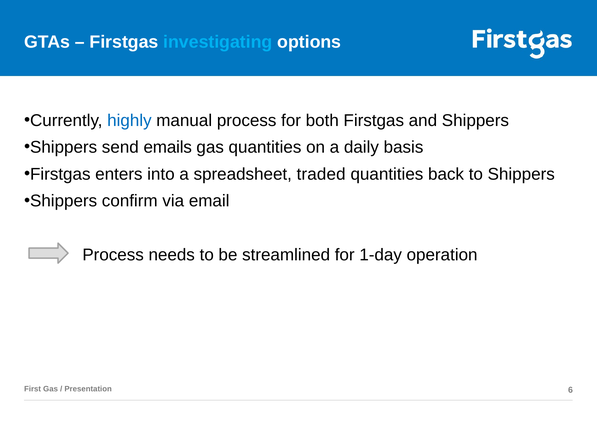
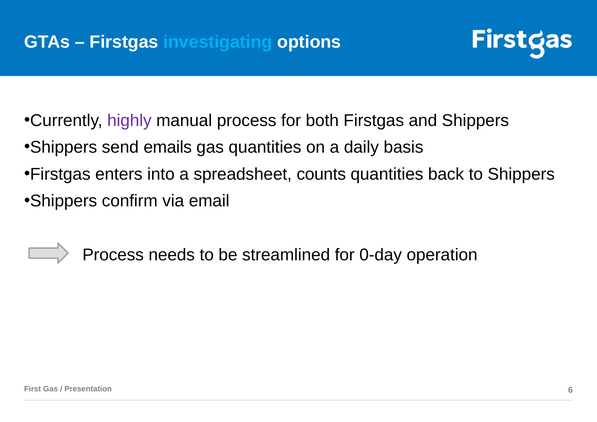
highly colour: blue -> purple
traded: traded -> counts
1-day: 1-day -> 0-day
